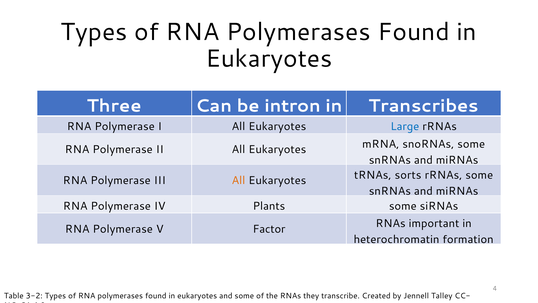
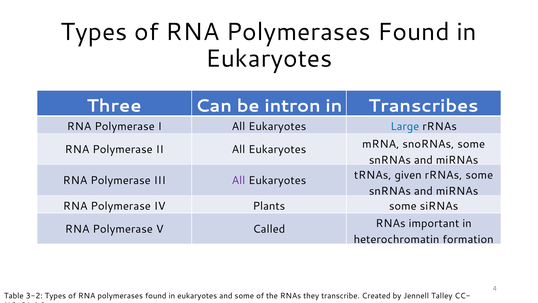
All at (238, 180) colour: orange -> purple
sorts: sorts -> given
Factor: Factor -> Called
